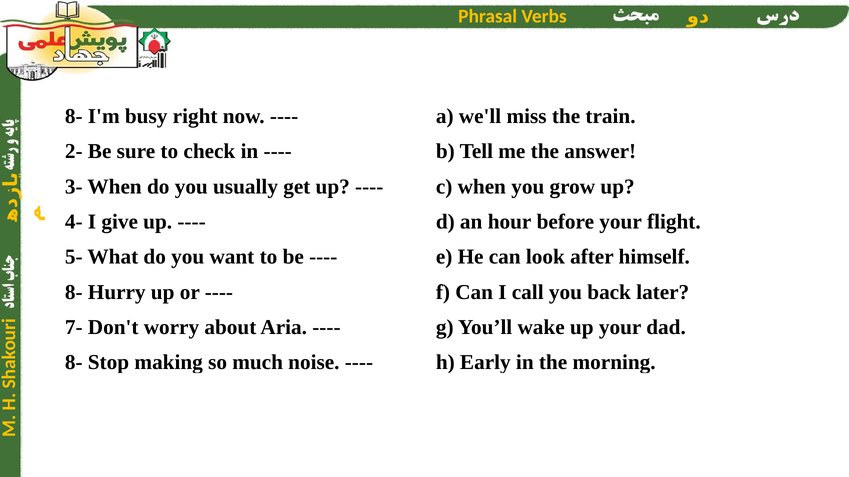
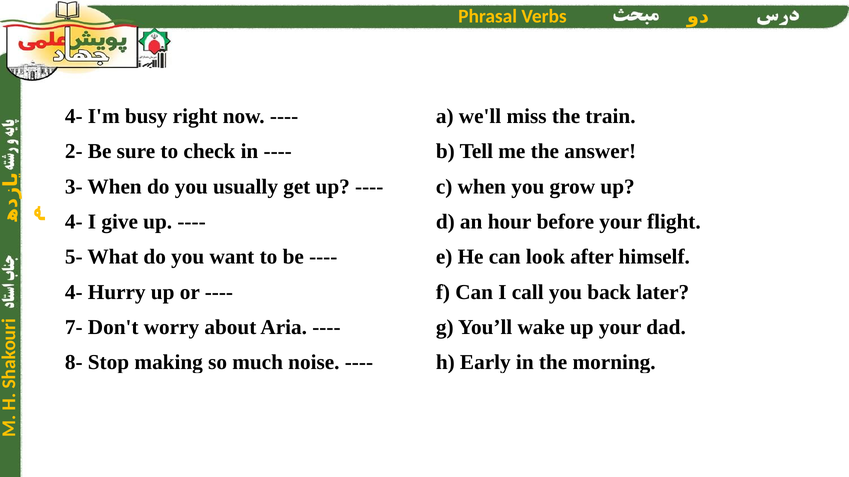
8- at (74, 116): 8- -> 4-
8- at (74, 292): 8- -> 4-
